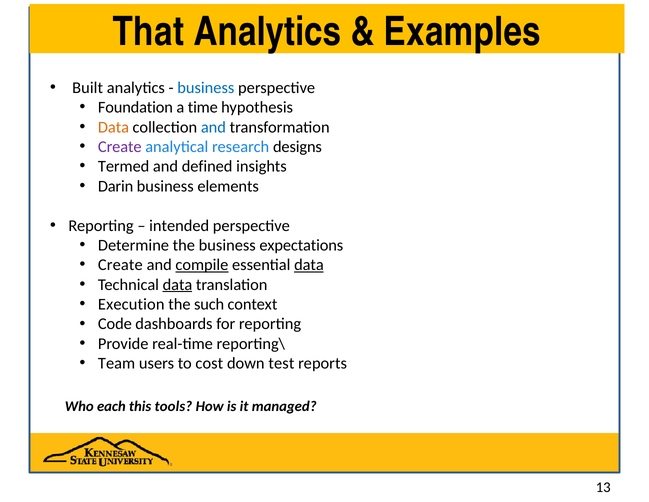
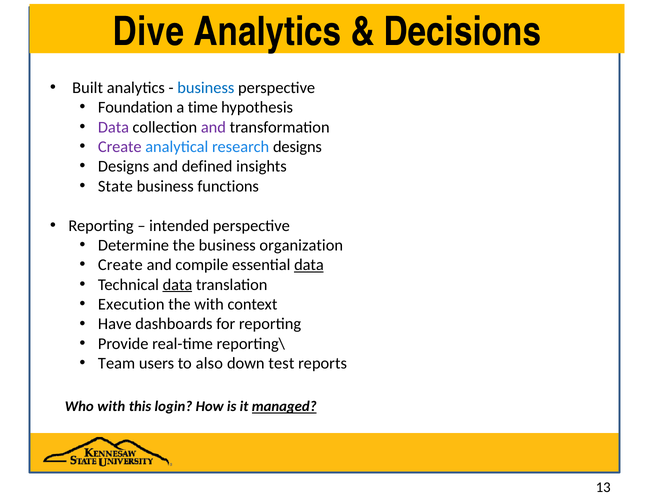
That: That -> Dive
Examples: Examples -> Decisions
Data at (114, 127) colour: orange -> purple
and at (213, 127) colour: blue -> purple
Termed at (124, 166): Termed -> Designs
Darin: Darin -> State
elements: elements -> functions
expectations: expectations -> organization
compile underline: present -> none
the such: such -> with
Code: Code -> Have
cost: cost -> also
Who each: each -> with
tools: tools -> login
managed underline: none -> present
